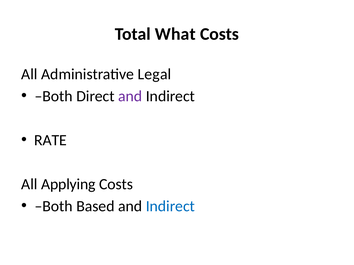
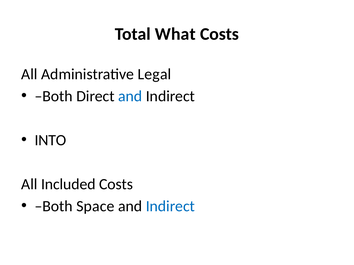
and at (130, 96) colour: purple -> blue
RATE: RATE -> INTO
Applying: Applying -> Included
Based: Based -> Space
